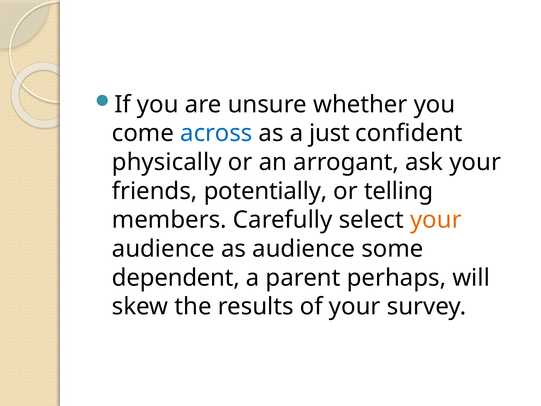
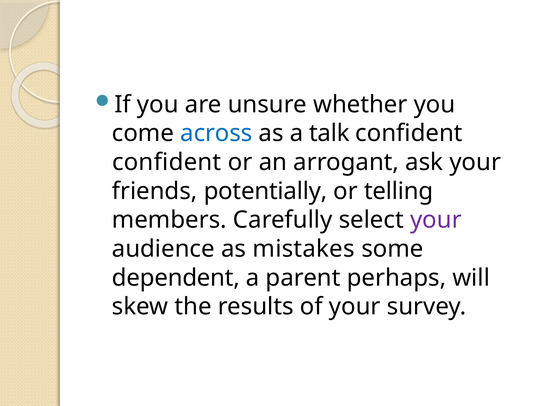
just: just -> talk
physically at (167, 162): physically -> confident
your at (436, 220) colour: orange -> purple
as audience: audience -> mistakes
